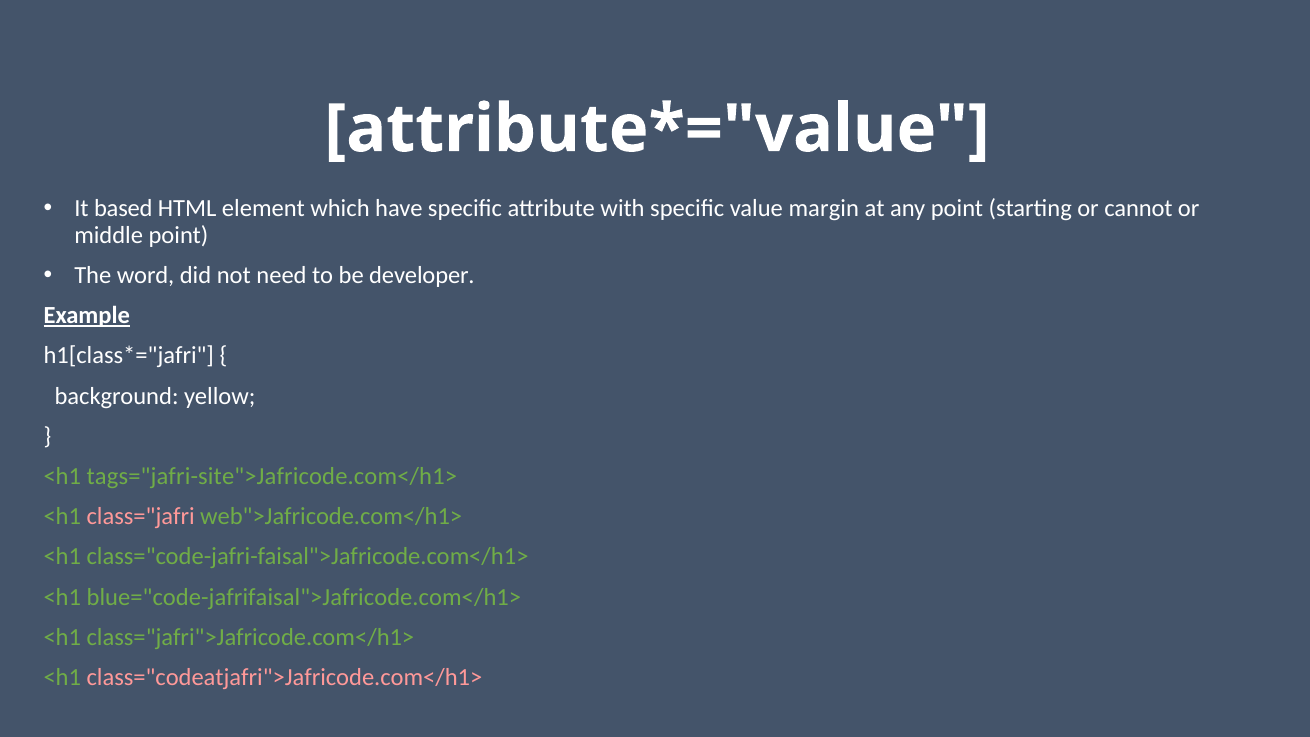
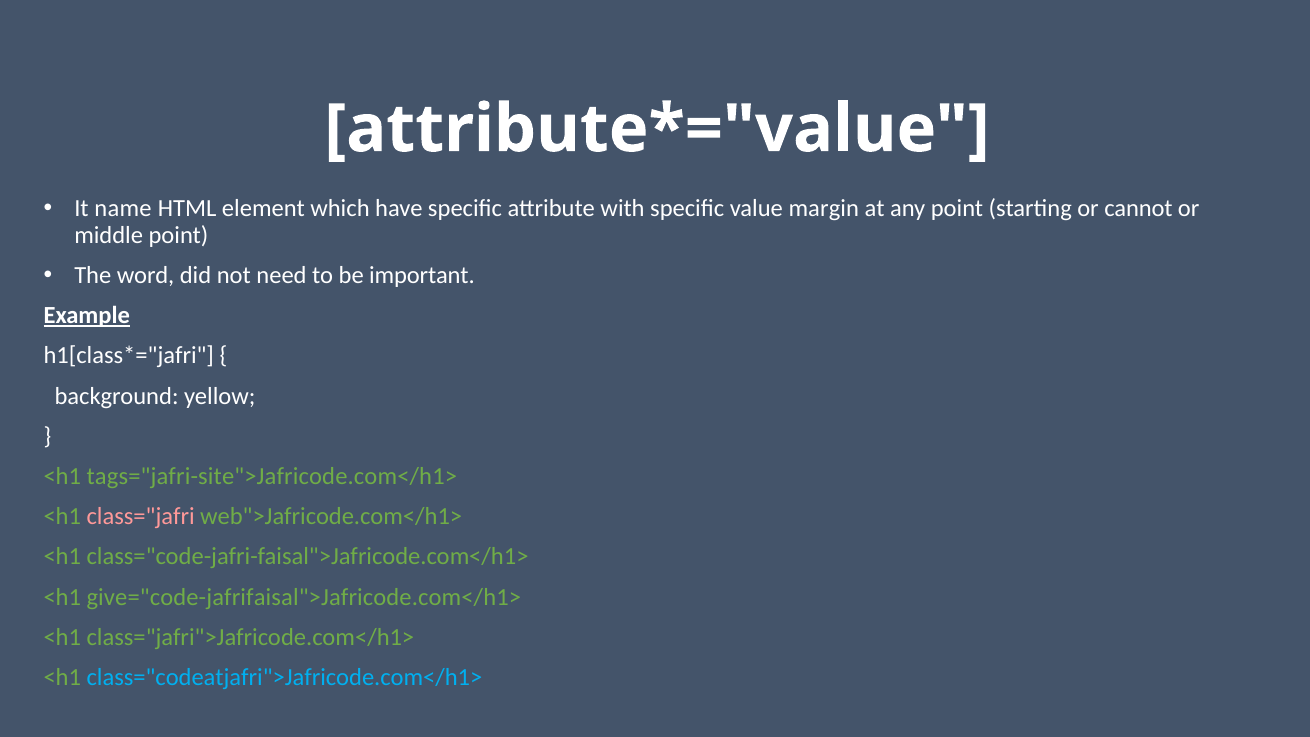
based: based -> name
developer: developer -> important
blue="code-jafrifaisal">Jafricode.com</h1>: blue="code-jafrifaisal">Jafricode.com</h1> -> give="code-jafrifaisal">Jafricode.com</h1>
class="codeatjafri">Jafricode.com</h1> colour: pink -> light blue
